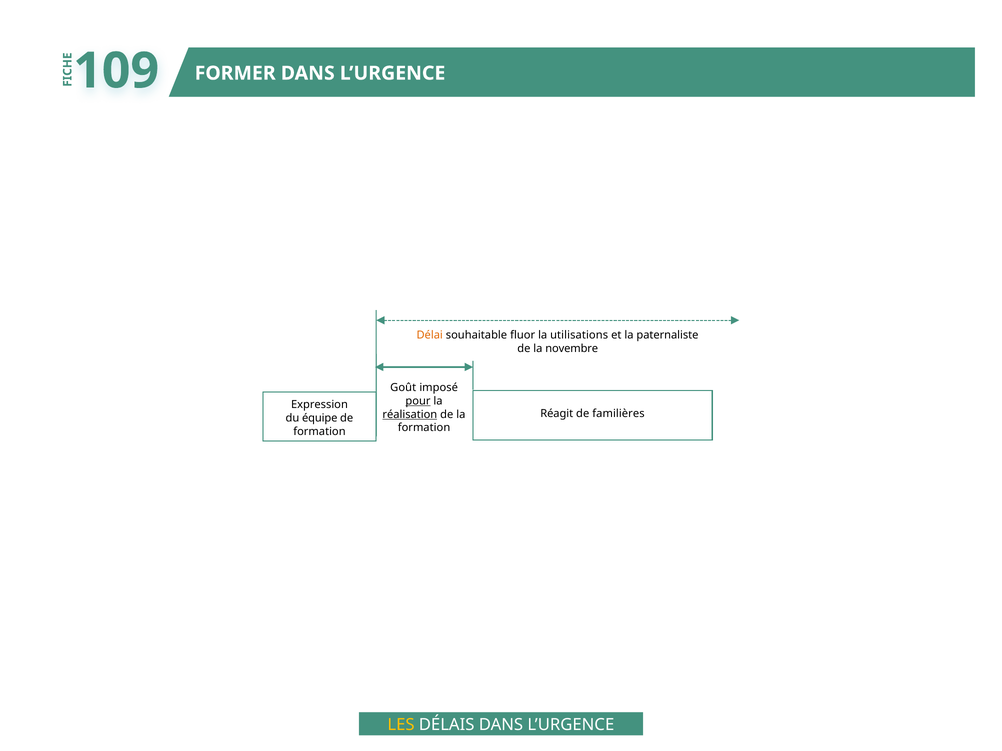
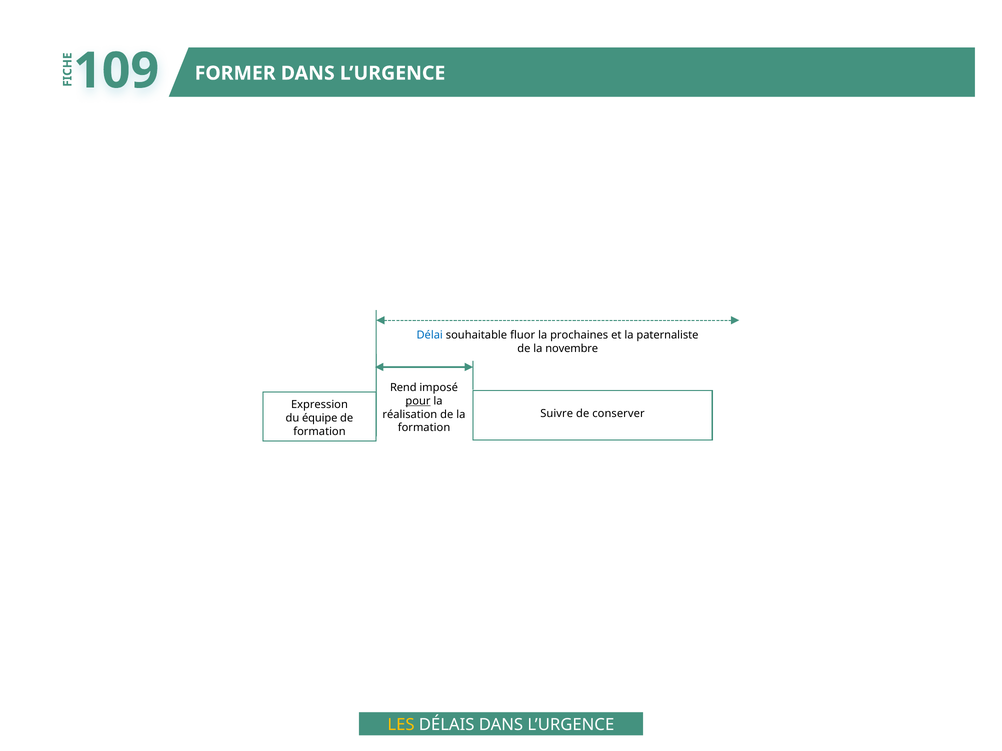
Délai colour: orange -> blue
utilisations: utilisations -> prochaines
Goût: Goût -> Rend
Réagit: Réagit -> Suivre
familières: familières -> conserver
réalisation underline: present -> none
